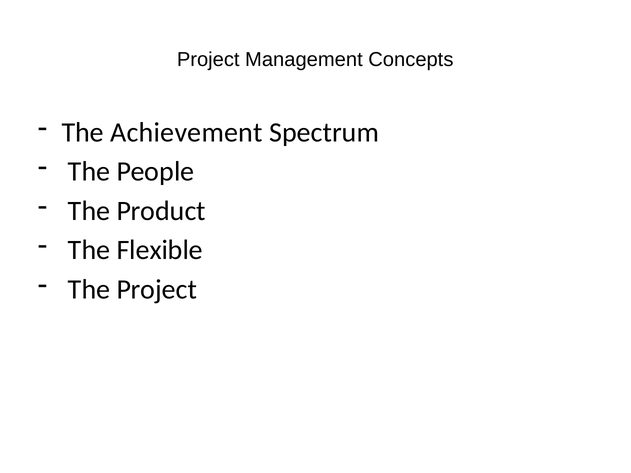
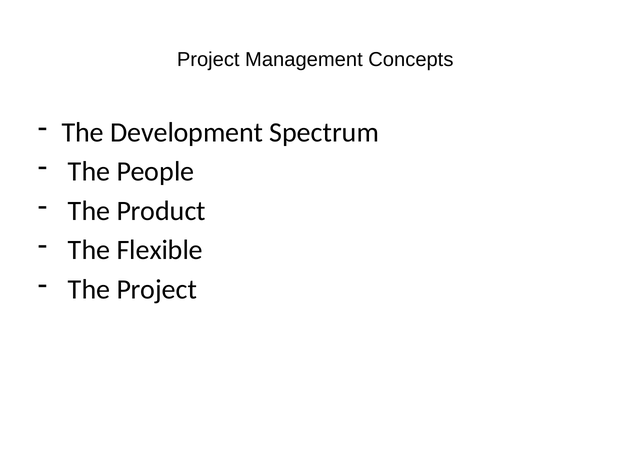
Achievement: Achievement -> Development
